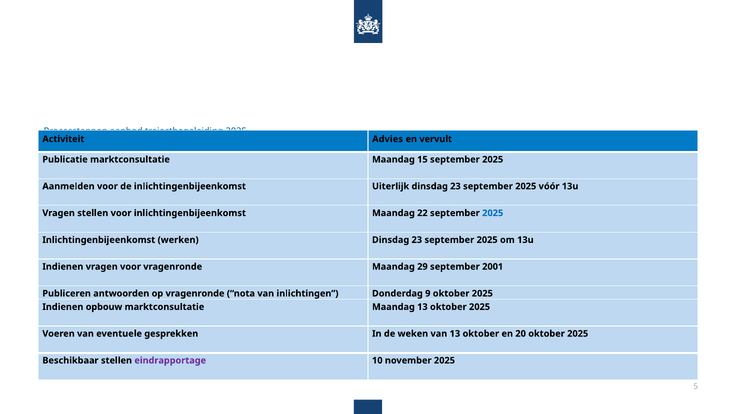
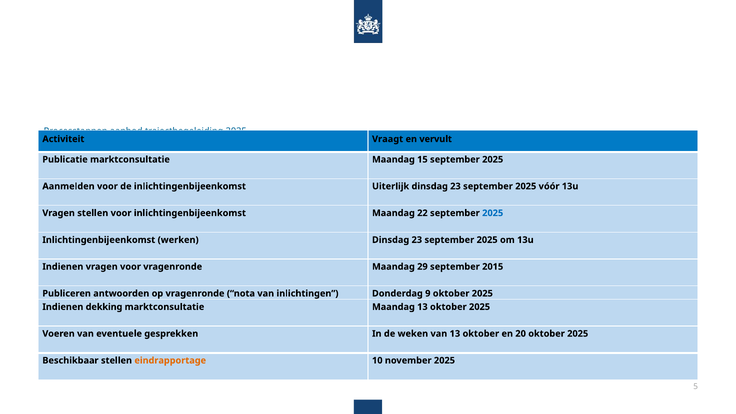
Advies: Advies -> Vraagt
2001: 2001 -> 2015
opbouw: opbouw -> dekking
eindrapportage colour: purple -> orange
